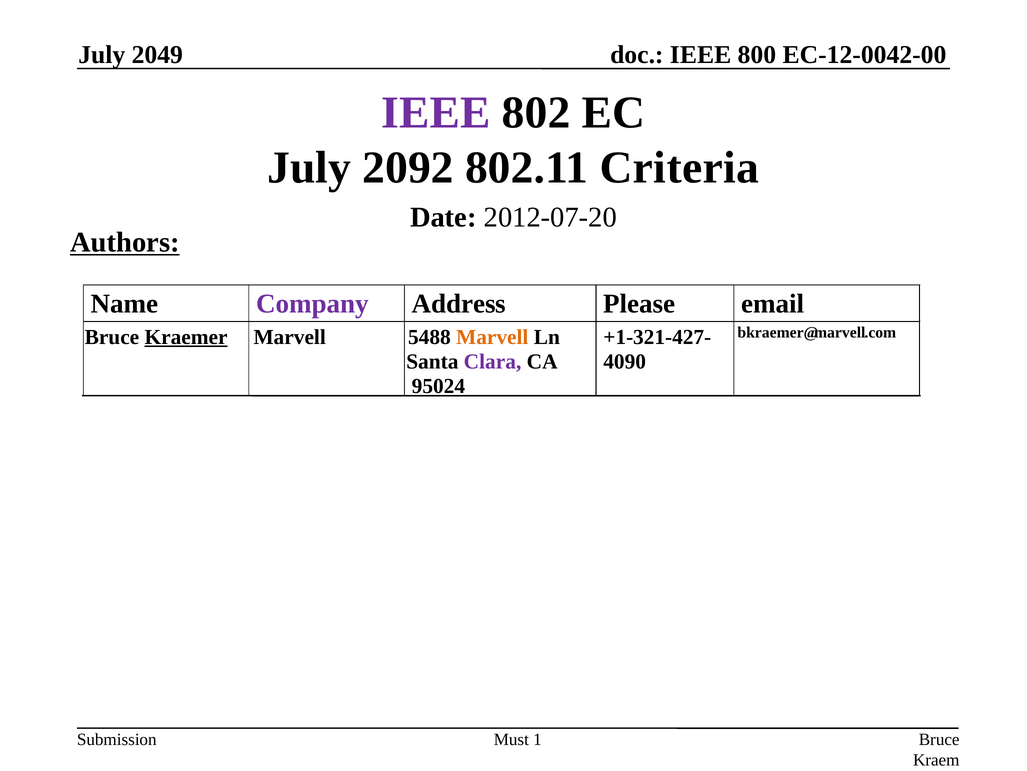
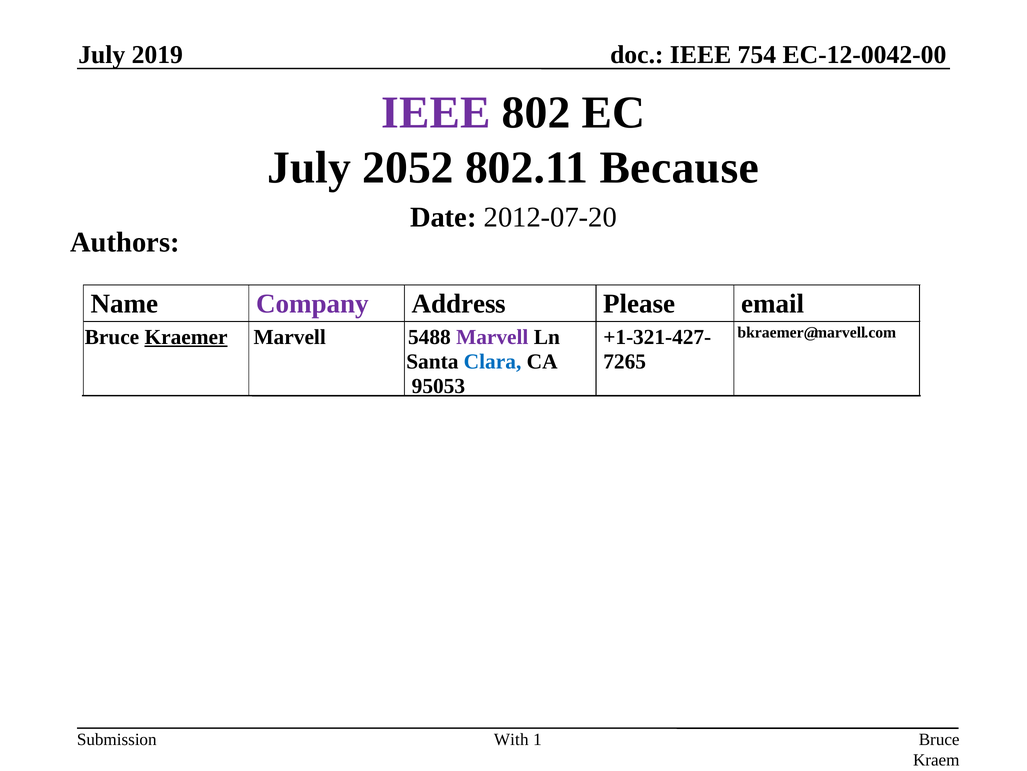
2049: 2049 -> 2019
800: 800 -> 754
2092: 2092 -> 2052
Criteria: Criteria -> Because
Authors underline: present -> none
Marvell at (492, 337) colour: orange -> purple
Clara colour: purple -> blue
4090: 4090 -> 7265
95024: 95024 -> 95053
Must: Must -> With
